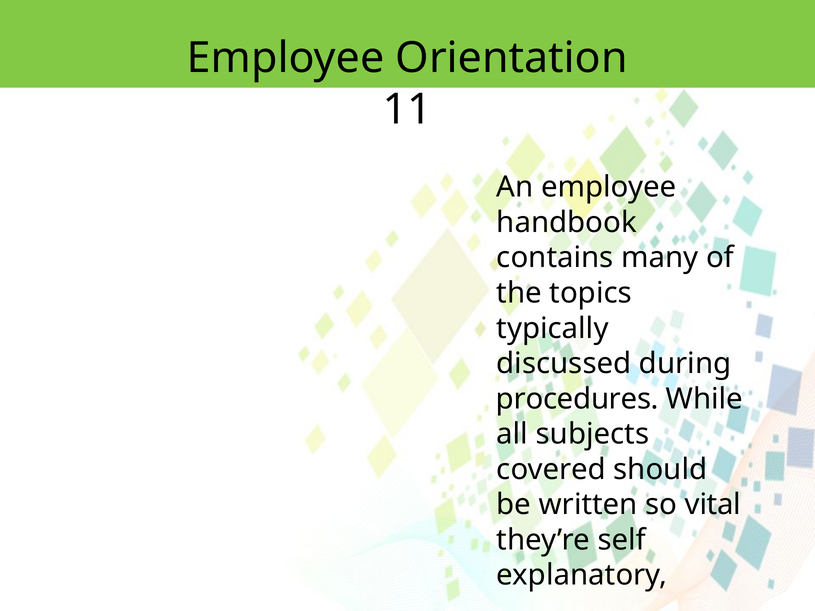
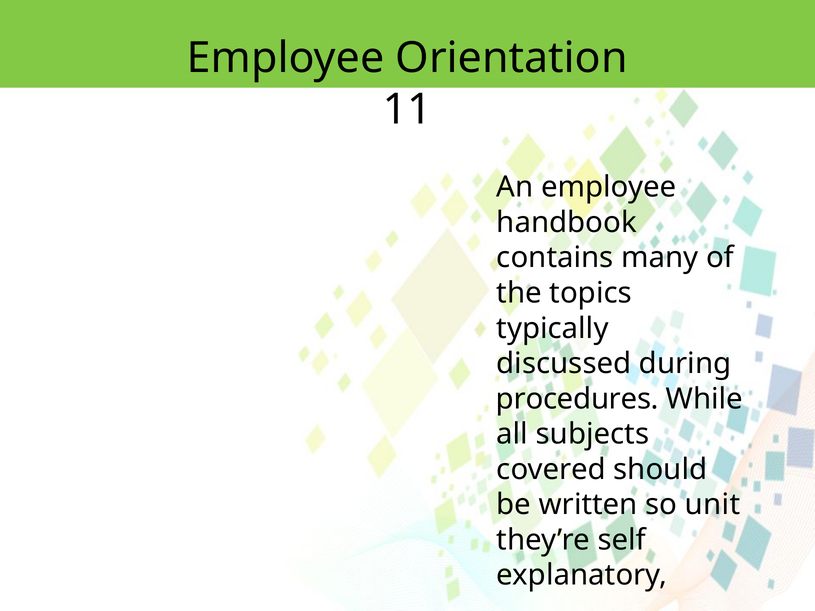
vital: vital -> unit
